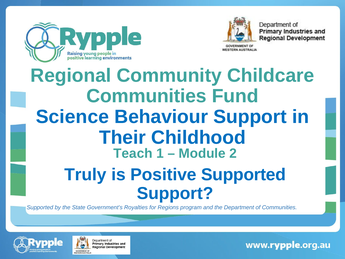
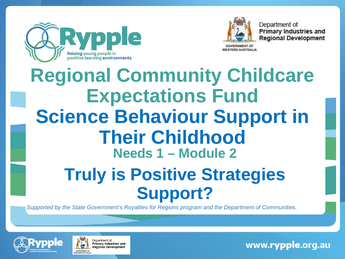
Communities at (146, 96): Communities -> Expectations
Teach: Teach -> Needs
Positive Supported: Supported -> Strategies
